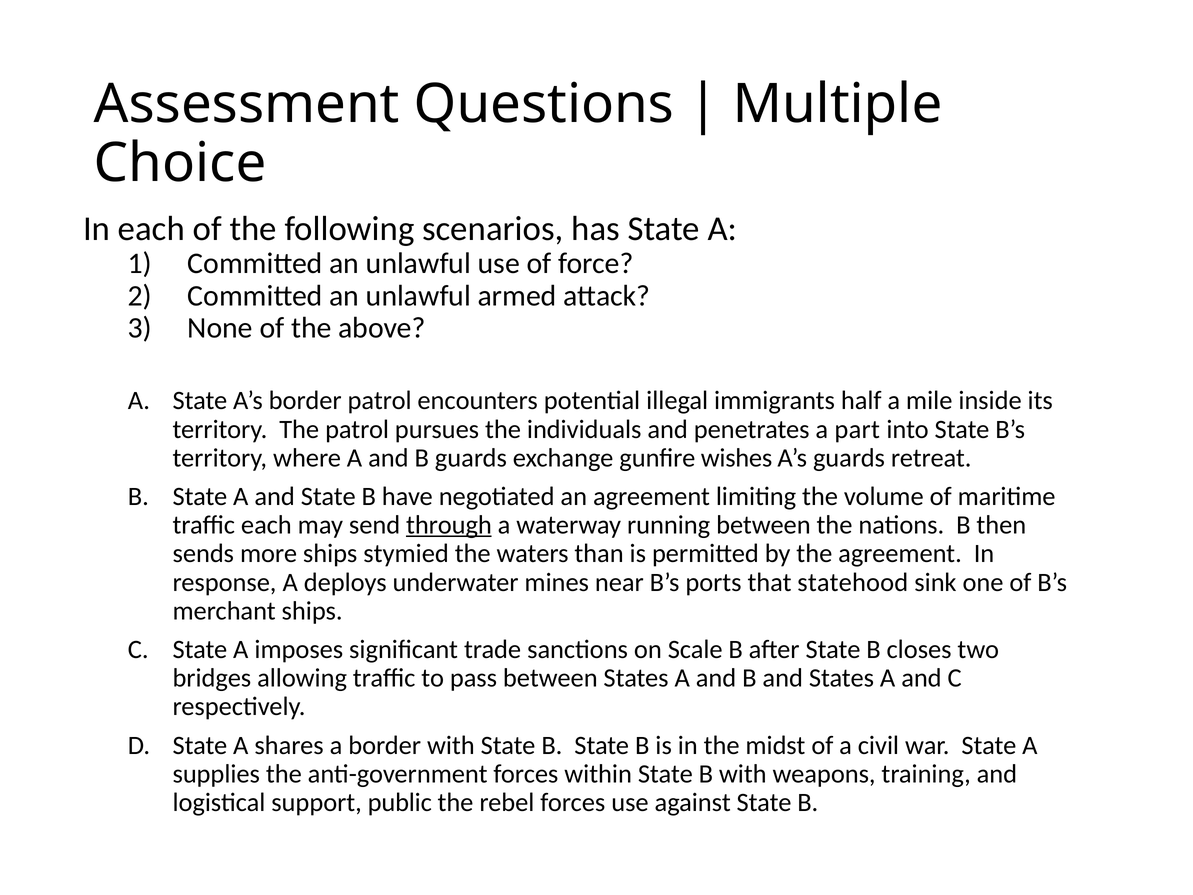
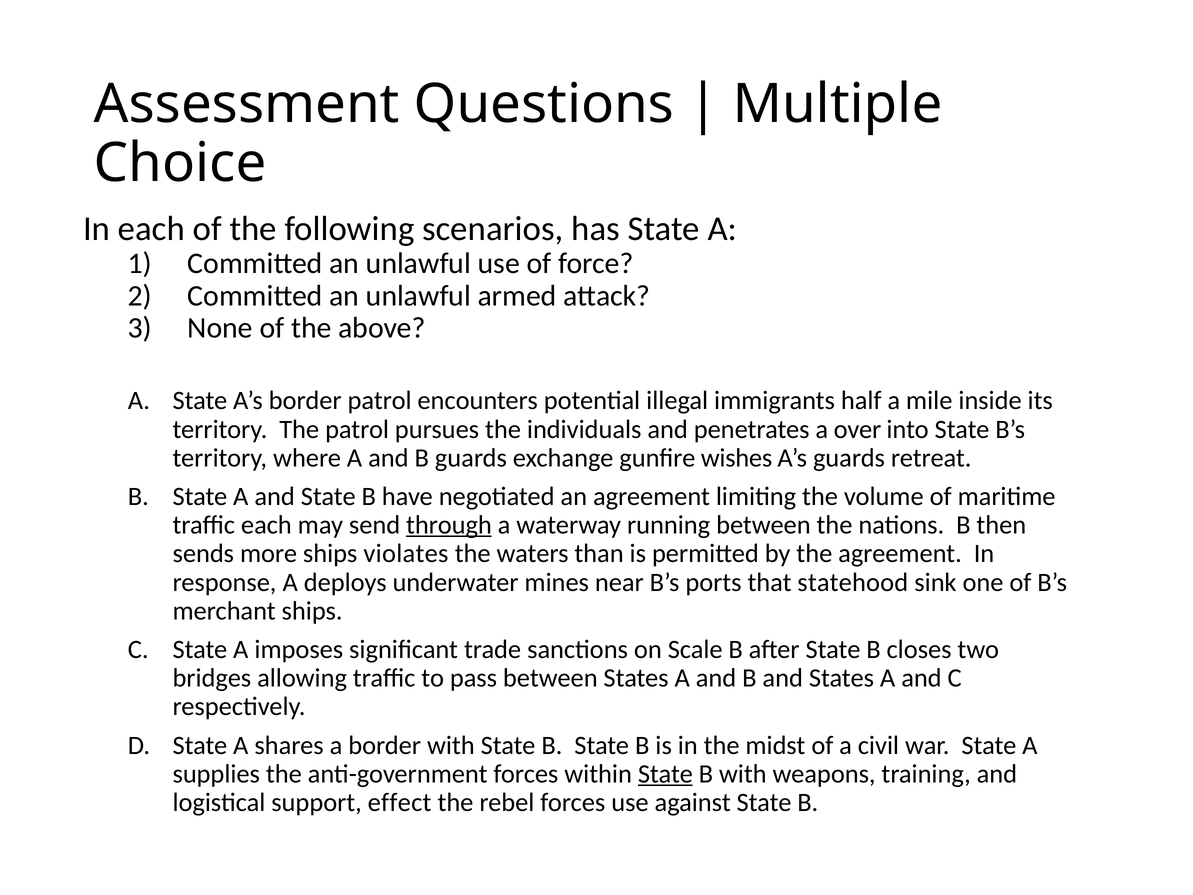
part: part -> over
stymied: stymied -> violates
State at (665, 774) underline: none -> present
public: public -> effect
